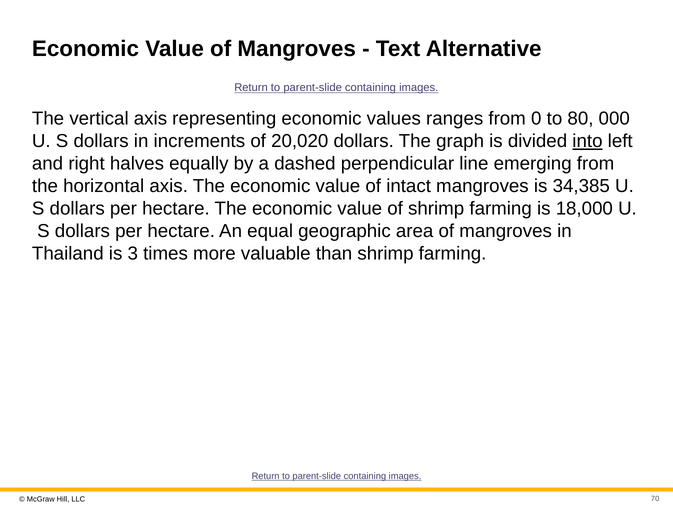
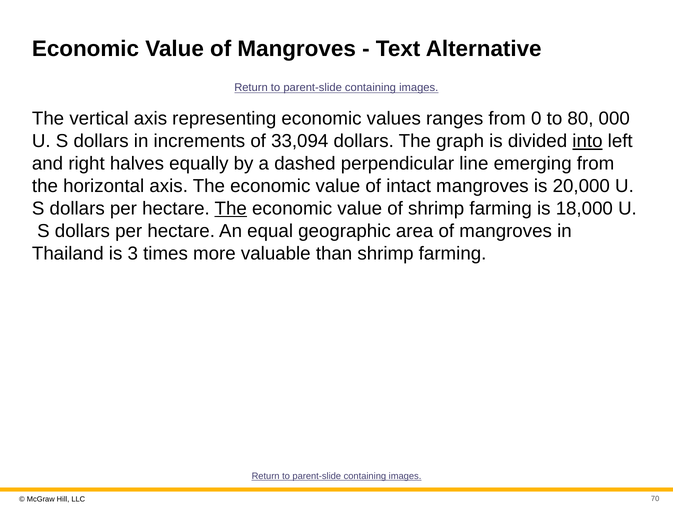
20,020: 20,020 -> 33,094
34,385: 34,385 -> 20,000
The at (231, 208) underline: none -> present
